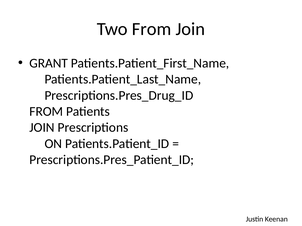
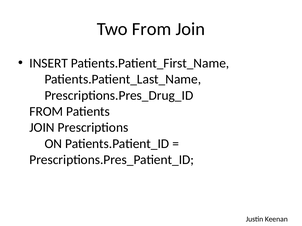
GRANT: GRANT -> INSERT
